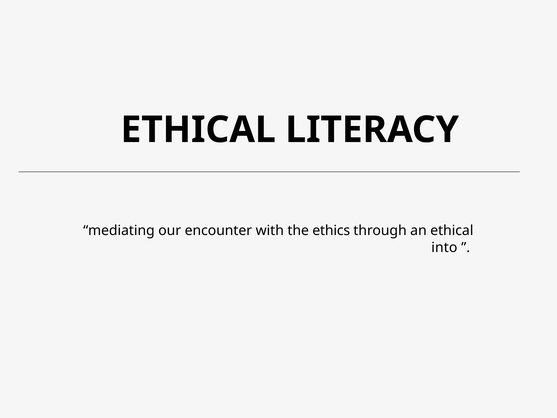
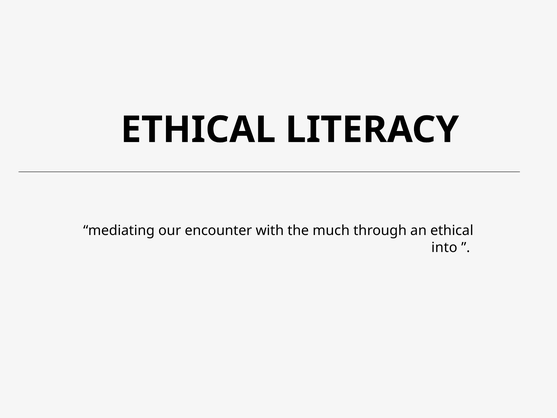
ethics: ethics -> much
